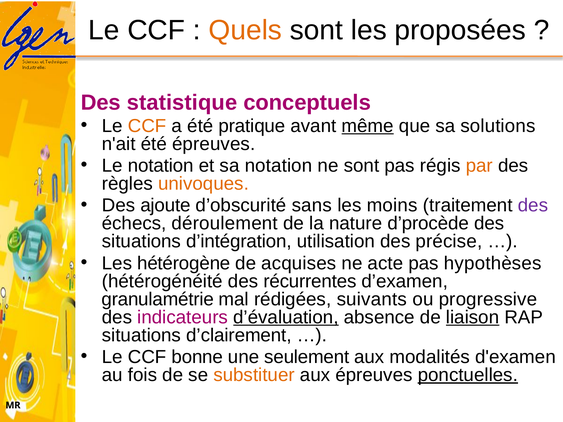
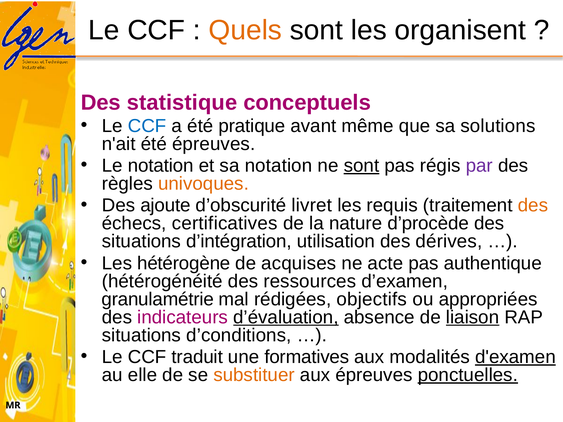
proposées: proposées -> organisent
CCF at (147, 126) colour: orange -> blue
même underline: present -> none
sont at (361, 166) underline: none -> present
par colour: orange -> purple
sans: sans -> livret
moins: moins -> requis
des at (533, 206) colour: purple -> orange
déroulement: déroulement -> certificatives
précise: précise -> dérives
hypothèses: hypothèses -> authentique
récurrentes: récurrentes -> ressources
suivants: suivants -> objectifs
progressive: progressive -> appropriées
d’clairement: d’clairement -> d’conditions
bonne: bonne -> traduit
seulement: seulement -> formatives
d'examen underline: none -> present
fois: fois -> elle
